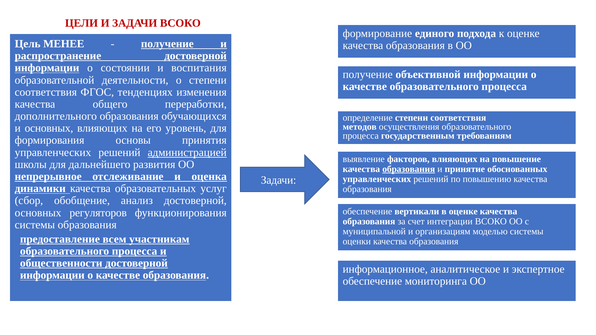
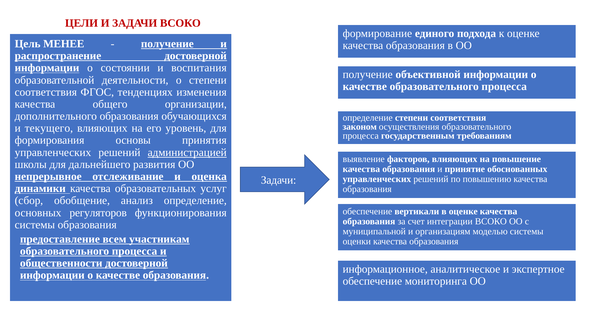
переработки: переработки -> организации
методов: методов -> законом
и основных: основных -> текущего
образования at (409, 169) underline: present -> none
анализ достоверной: достоверной -> определение
